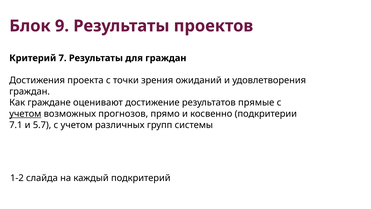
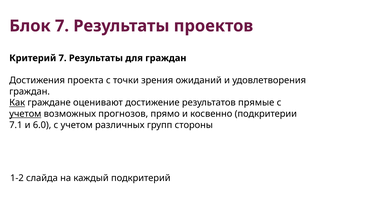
Блок 9: 9 -> 7
Как underline: none -> present
5.7: 5.7 -> 6.0
системы: системы -> стороны
